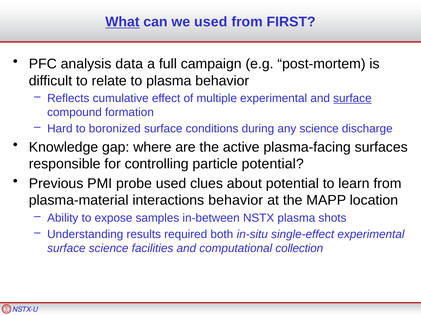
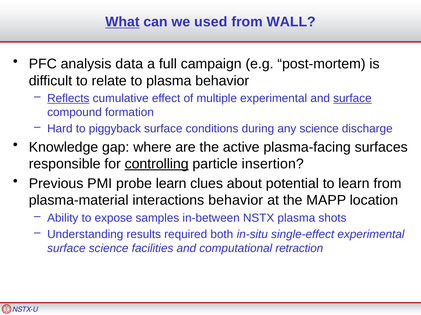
FIRST: FIRST -> WALL
Reflects underline: none -> present
boronized: boronized -> piggyback
controlling underline: none -> present
particle potential: potential -> insertion
probe used: used -> learn
collection: collection -> retraction
